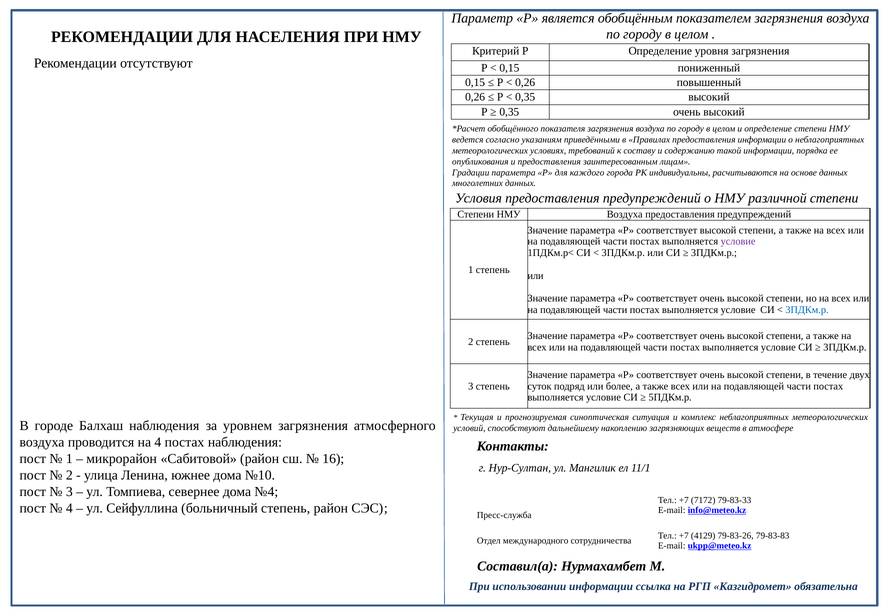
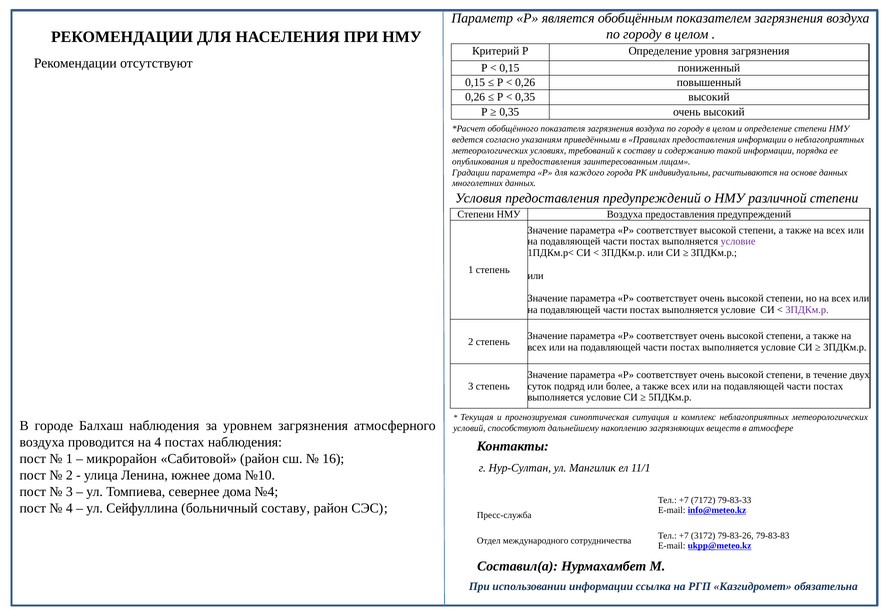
3ПДКм.р at (807, 310) colour: blue -> purple
больничный степень: степень -> составу
4129: 4129 -> 3172
